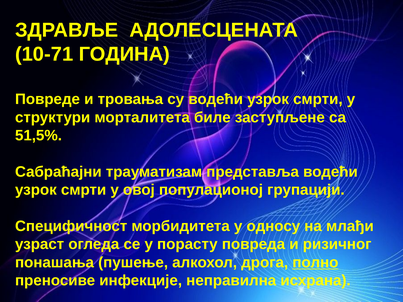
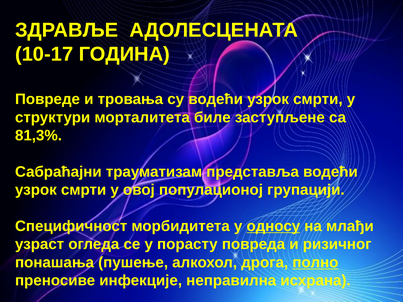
10-71: 10-71 -> 10-17
51,5%: 51,5% -> 81,3%
односу underline: none -> present
